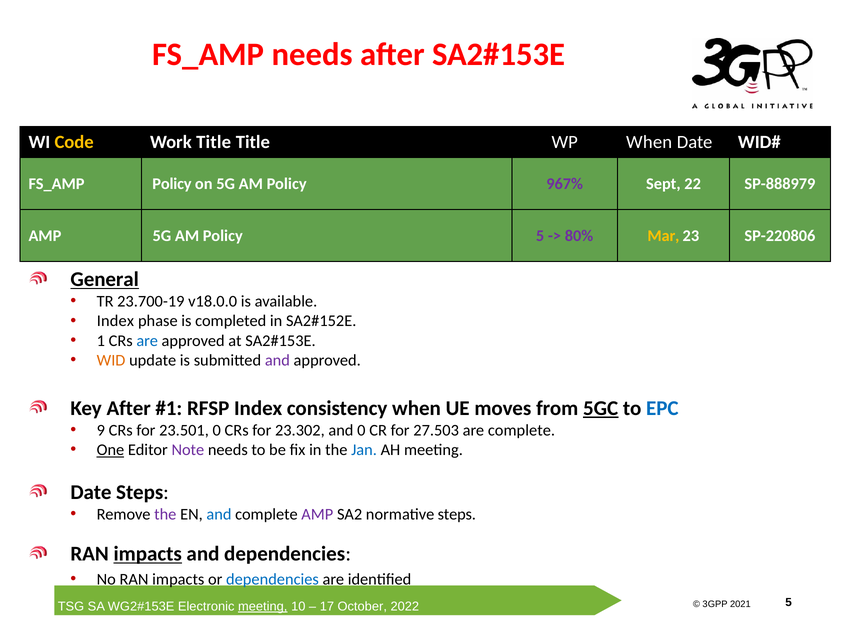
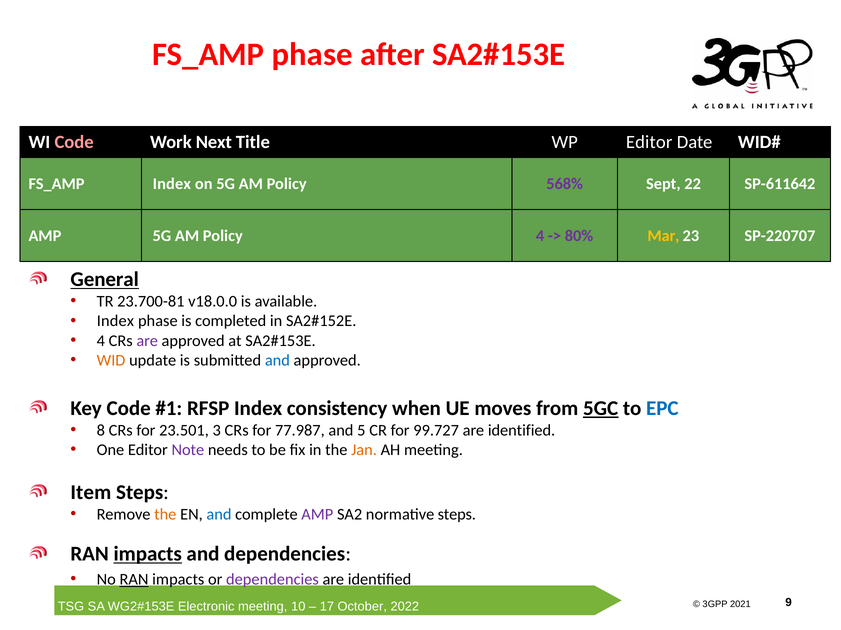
FS_AMP needs: needs -> phase
Code at (74, 143) colour: yellow -> pink
Work Title: Title -> Next
WP When: When -> Editor
FS_AMP Policy: Policy -> Index
967%: 967% -> 568%
SP-888979: SP-888979 -> SP-611642
Policy 5: 5 -> 4
SP-220806: SP-220806 -> SP-220707
23.700-19: 23.700-19 -> 23.700-81
1 at (101, 341): 1 -> 4
are at (147, 341) colour: blue -> purple
and at (277, 361) colour: purple -> blue
Key After: After -> Code
9: 9 -> 8
23.501 0: 0 -> 3
23.302: 23.302 -> 77.987
and 0: 0 -> 5
27.503: 27.503 -> 99.727
complete at (521, 431): complete -> identified
One underline: present -> none
Jan colour: blue -> orange
Date at (91, 493): Date -> Item
the at (165, 515) colour: purple -> orange
RAN at (134, 580) underline: none -> present
dependencies at (272, 580) colour: blue -> purple
meeting at (263, 607) underline: present -> none
5 at (789, 603): 5 -> 9
